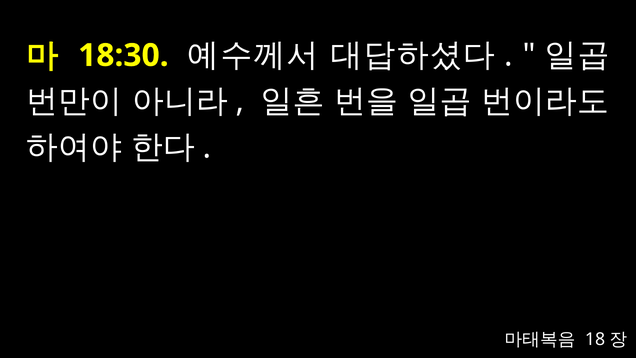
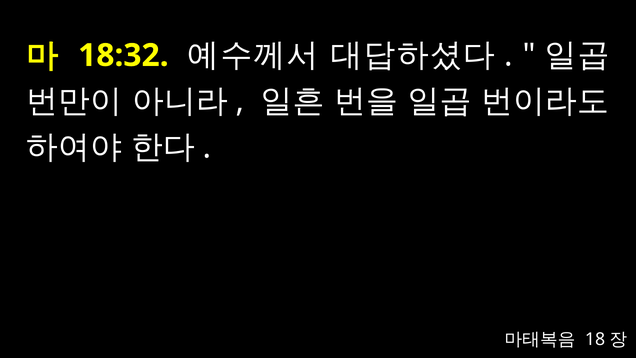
18:30: 18:30 -> 18:32
